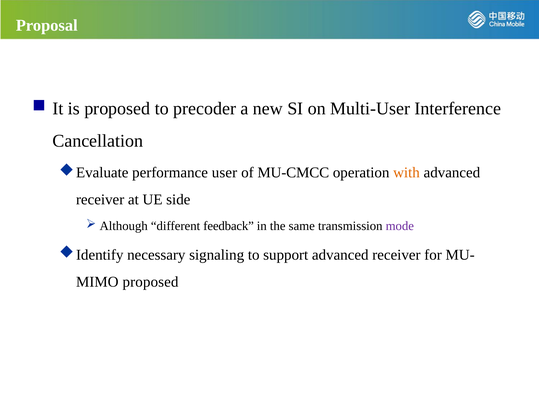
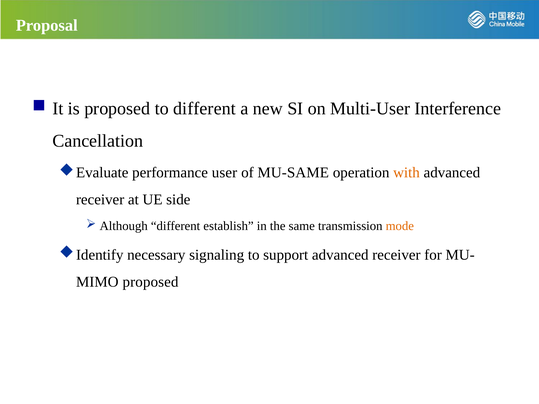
to precoder: precoder -> different
MU-CMCC: MU-CMCC -> MU-SAME
feedback: feedback -> establish
mode colour: purple -> orange
